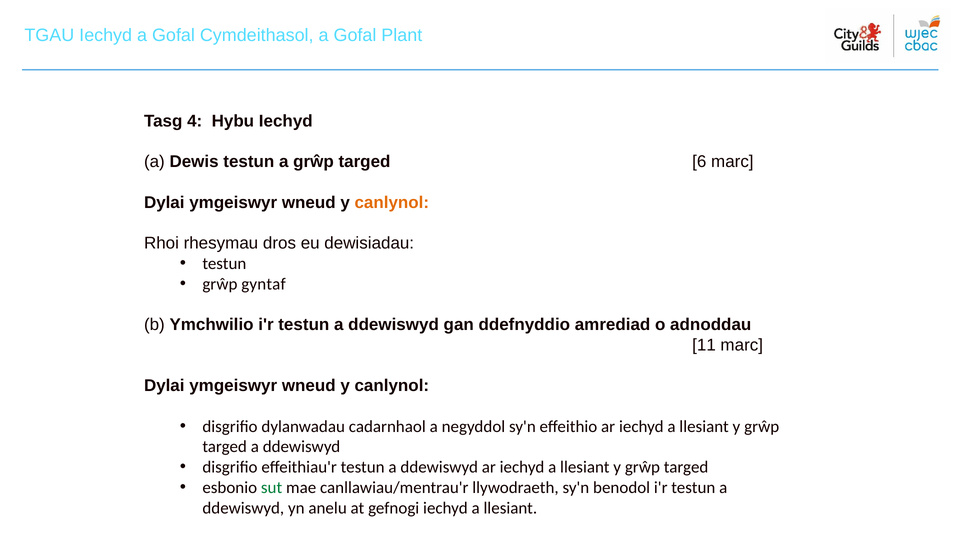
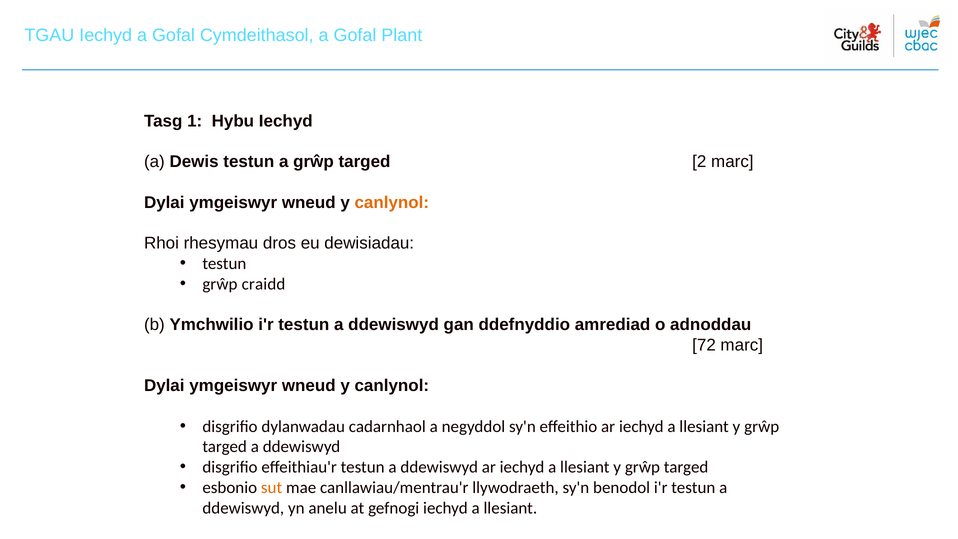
4: 4 -> 1
6: 6 -> 2
gyntaf: gyntaf -> craidd
11: 11 -> 72
sut colour: green -> orange
